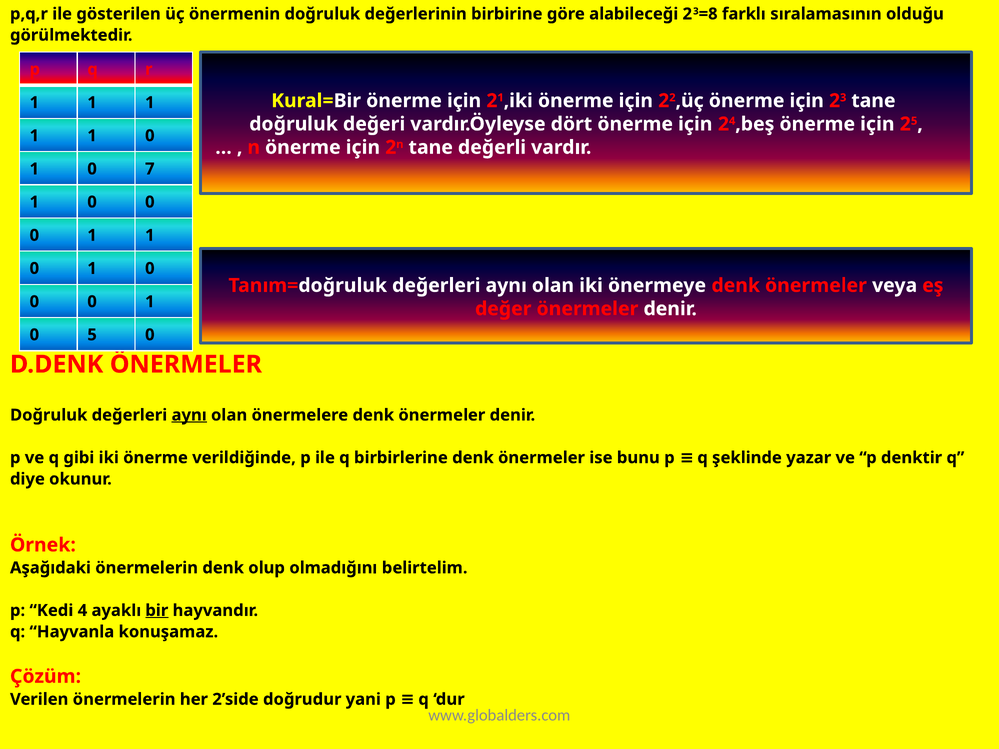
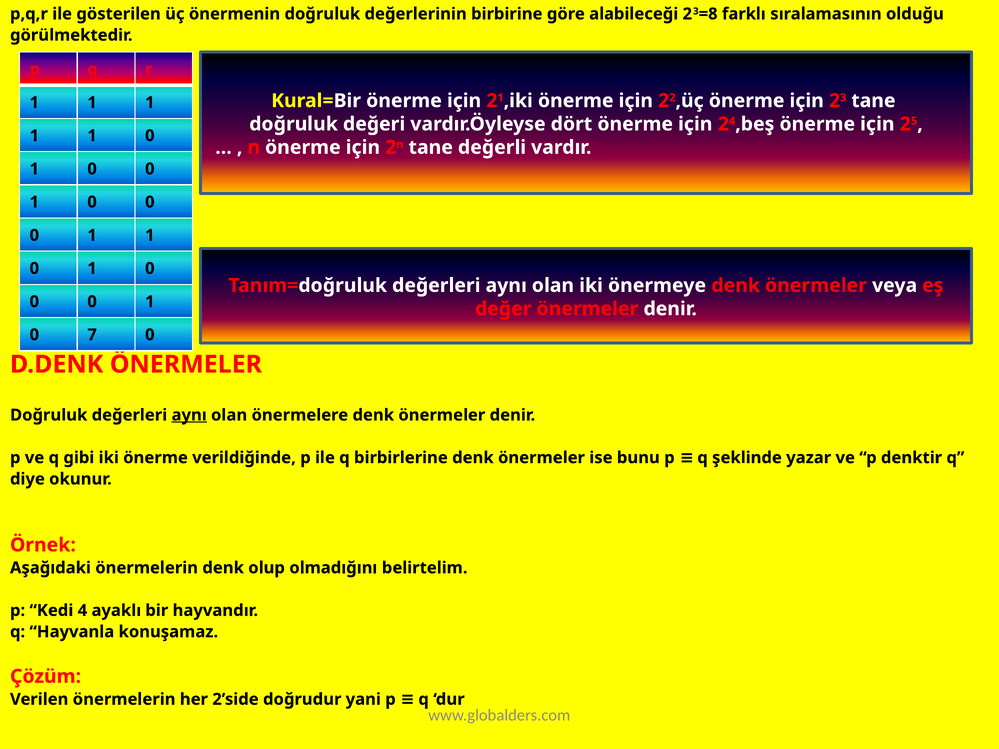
7 at (150, 169): 7 -> 0
5: 5 -> 7
bir underline: present -> none
